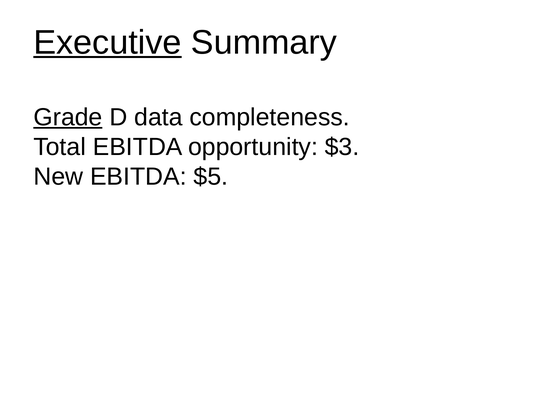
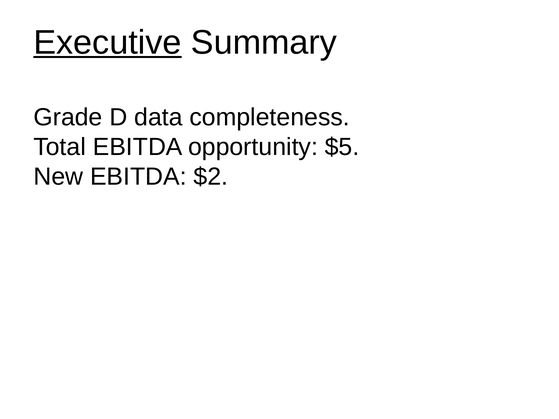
Grade underline: present -> none
$3: $3 -> $5
$5: $5 -> $2
